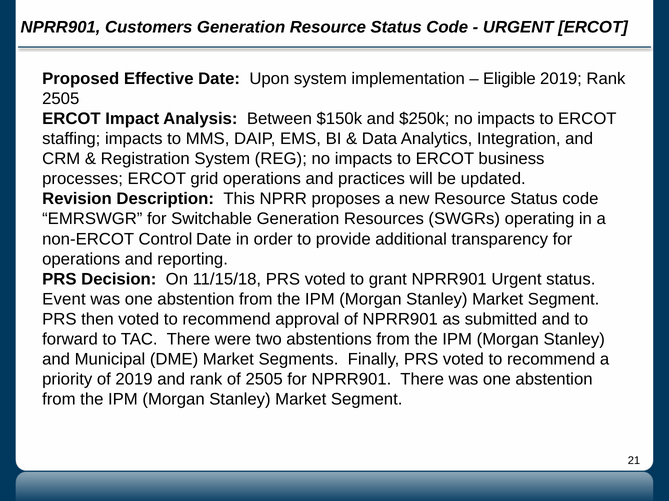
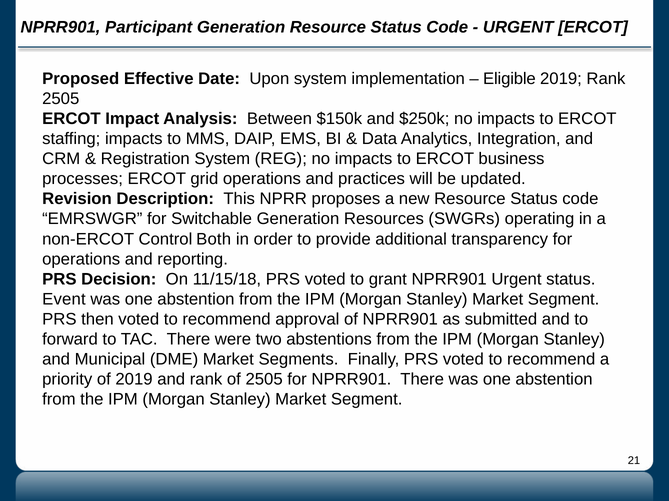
Customers: Customers -> Participant
Control Date: Date -> Both
